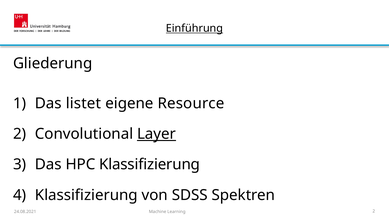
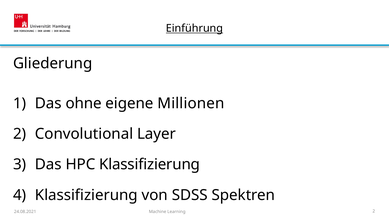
listet: listet -> ohne
Resource: Resource -> Millionen
Layer underline: present -> none
